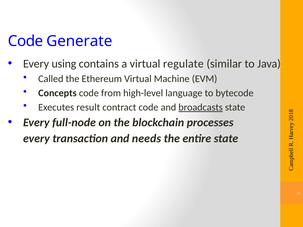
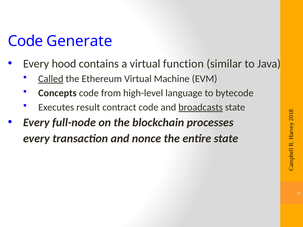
using: using -> hood
regulate: regulate -> function
Called underline: none -> present
needs: needs -> nonce
